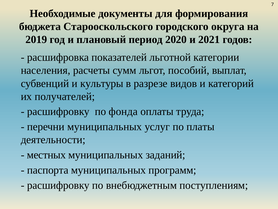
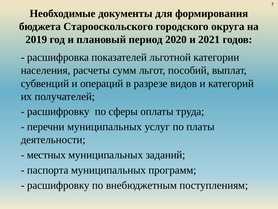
культуры: культуры -> операций
фонда: фонда -> сферы
